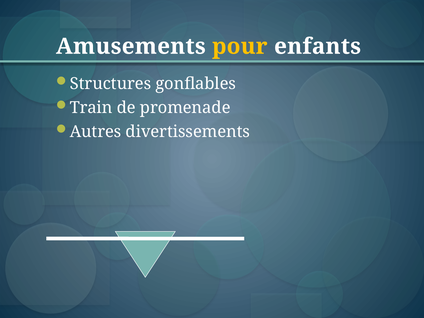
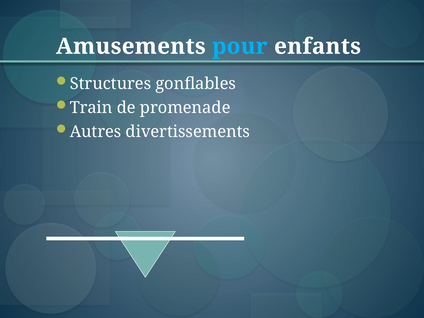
pour colour: yellow -> light blue
